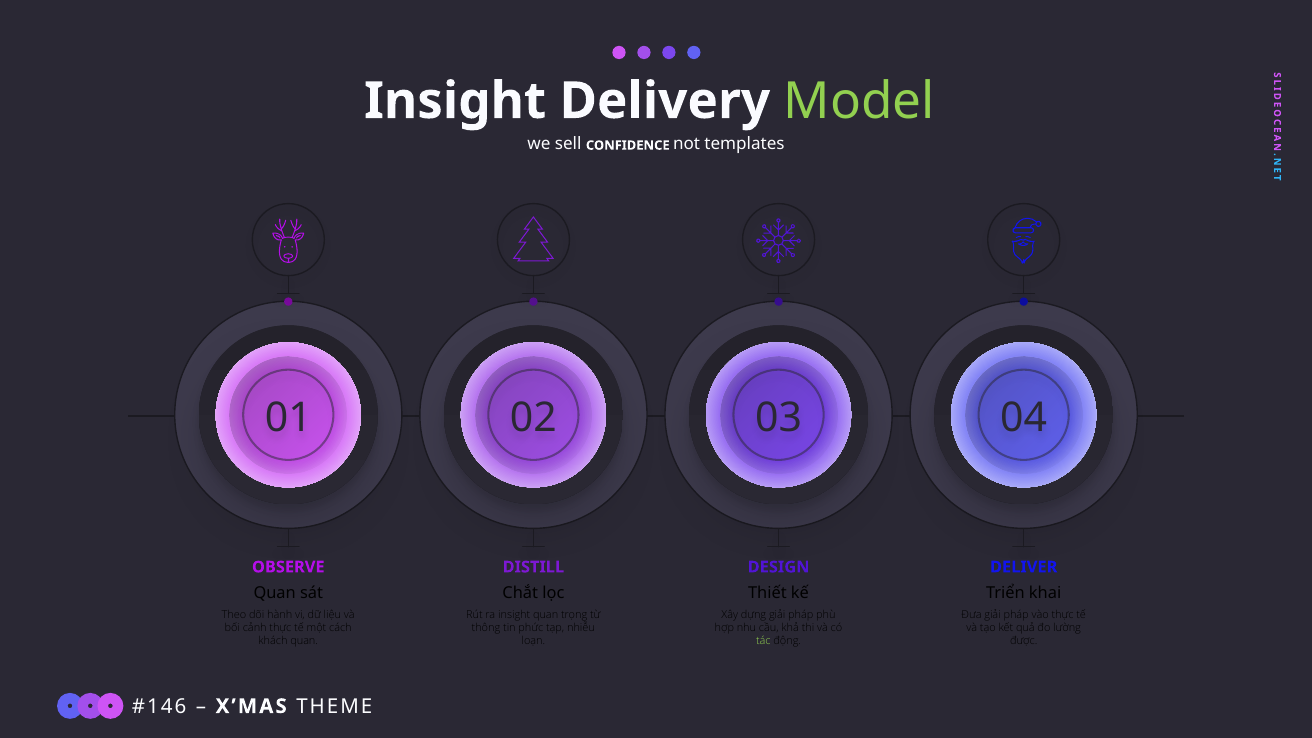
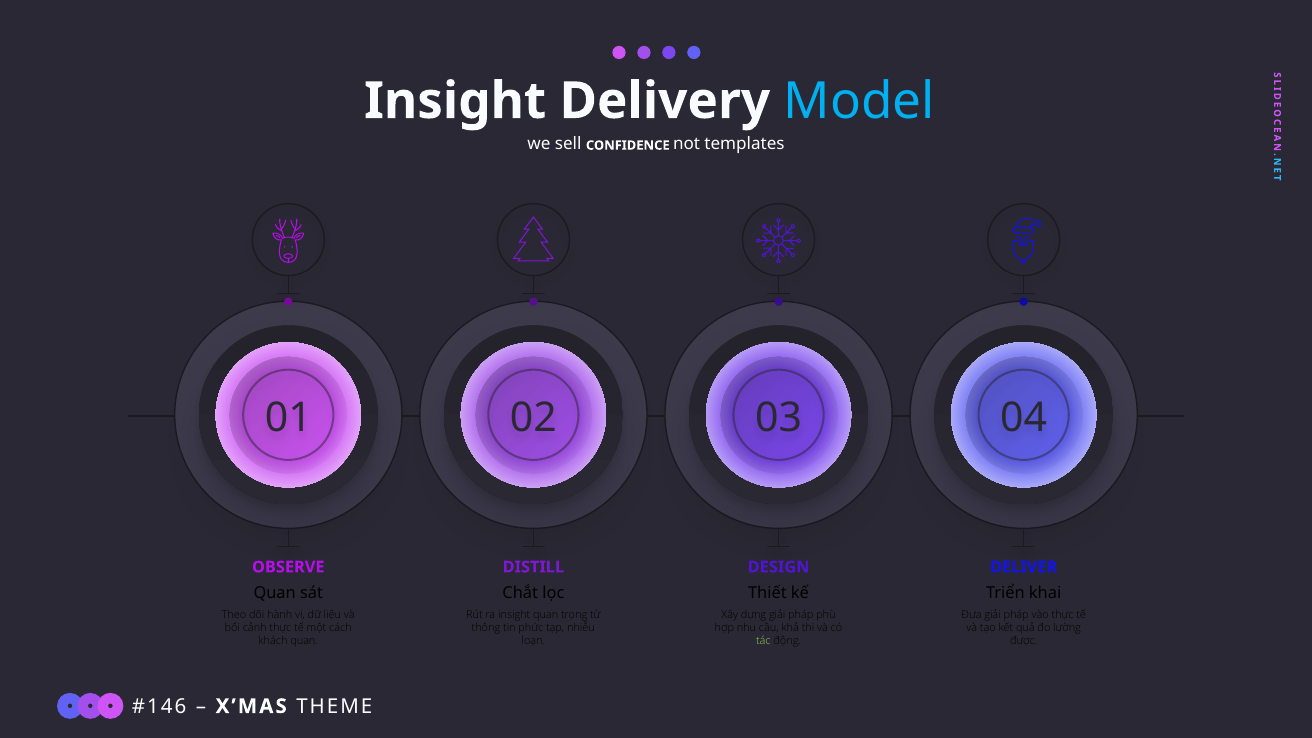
Model colour: light green -> light blue
